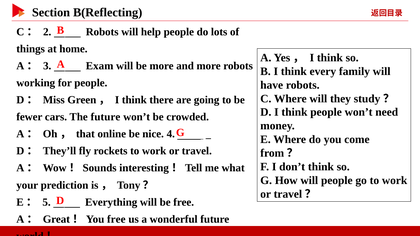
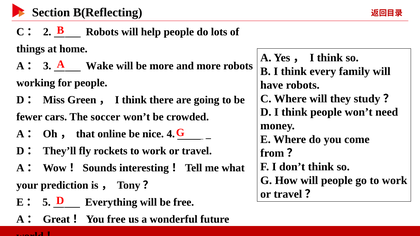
Exam: Exam -> Wake
The future: future -> soccer
